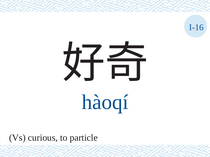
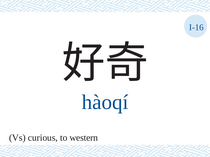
particle: particle -> western
